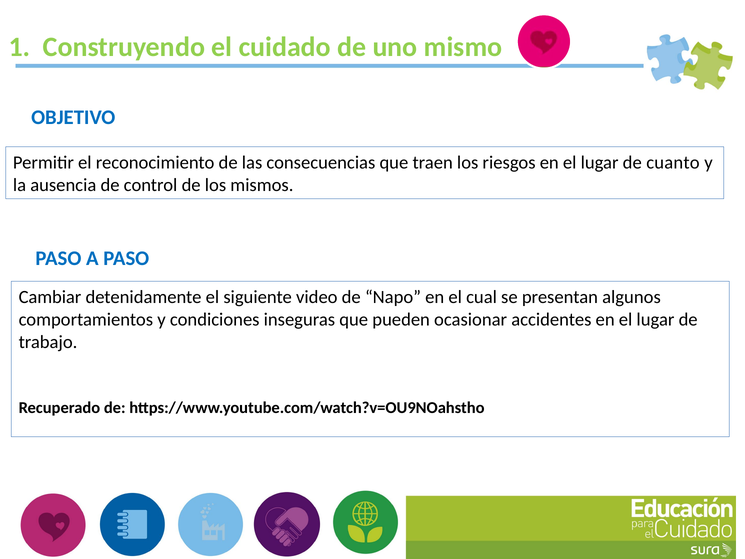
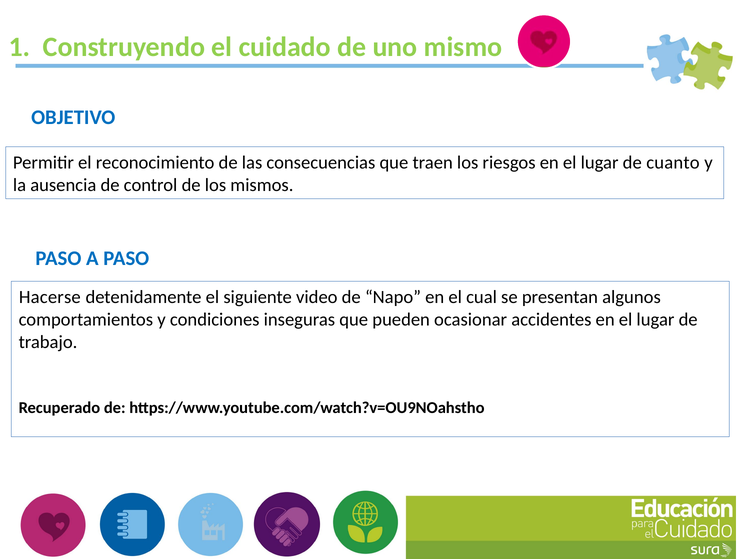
Cambiar: Cambiar -> Hacerse
